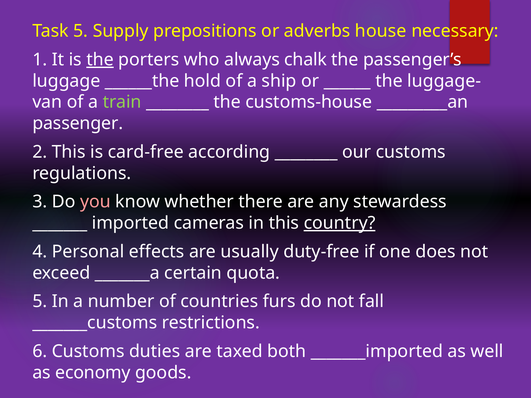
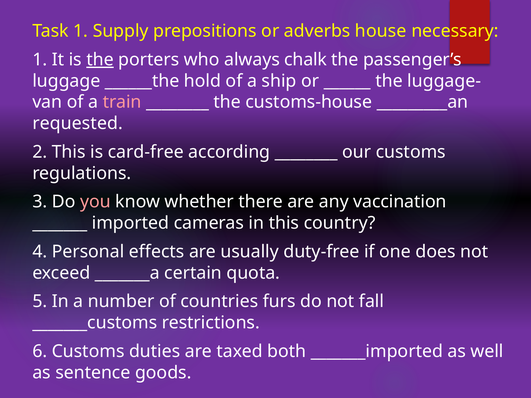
Task 5: 5 -> 1
train colour: light green -> pink
passenger: passenger -> requested
stewardess: stewardess -> vaccination
country underline: present -> none
economy: economy -> sentence
